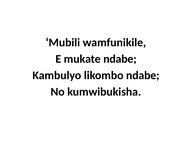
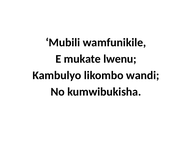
mukate ndabe: ndabe -> lwenu
likombo ndabe: ndabe -> wandi
